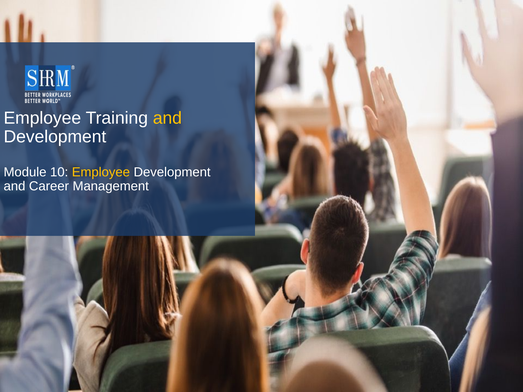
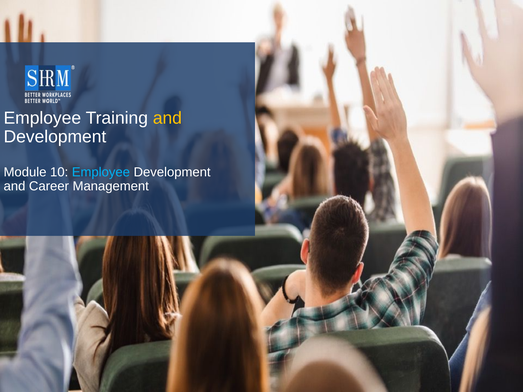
Employee at (101, 172) colour: yellow -> light blue
